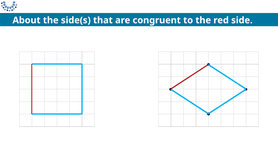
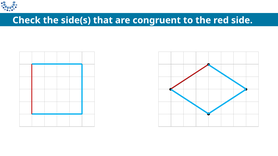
About: About -> Check
